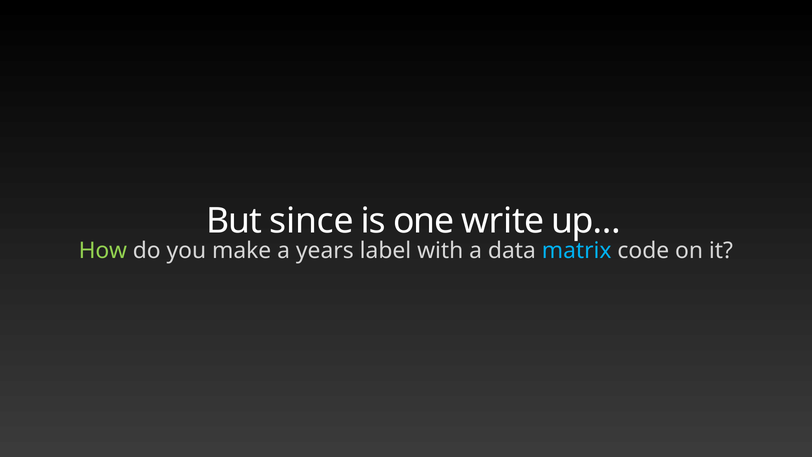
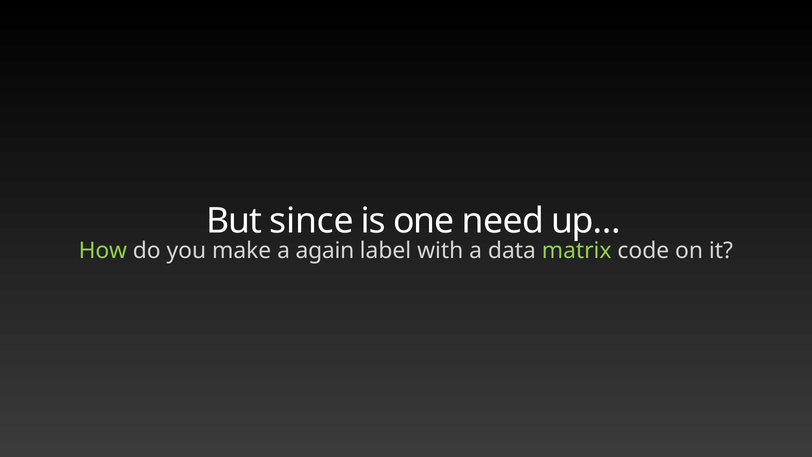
write: write -> need
years: years -> again
matrix colour: light blue -> light green
